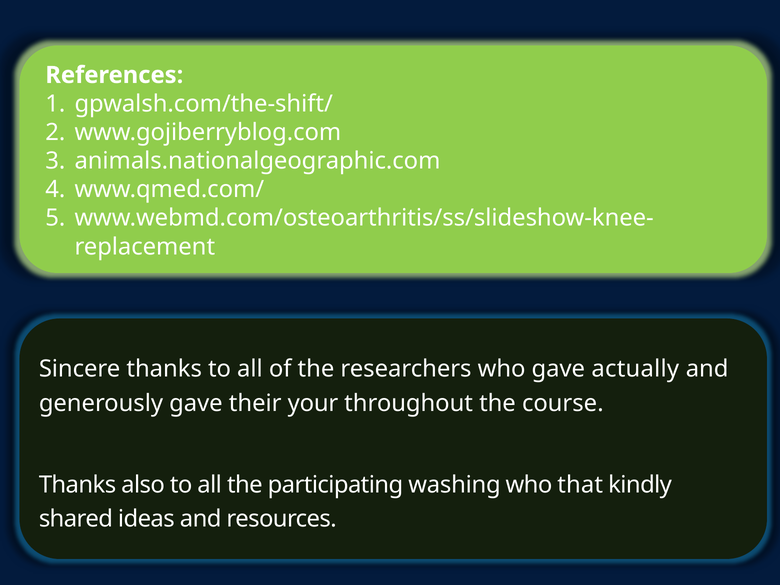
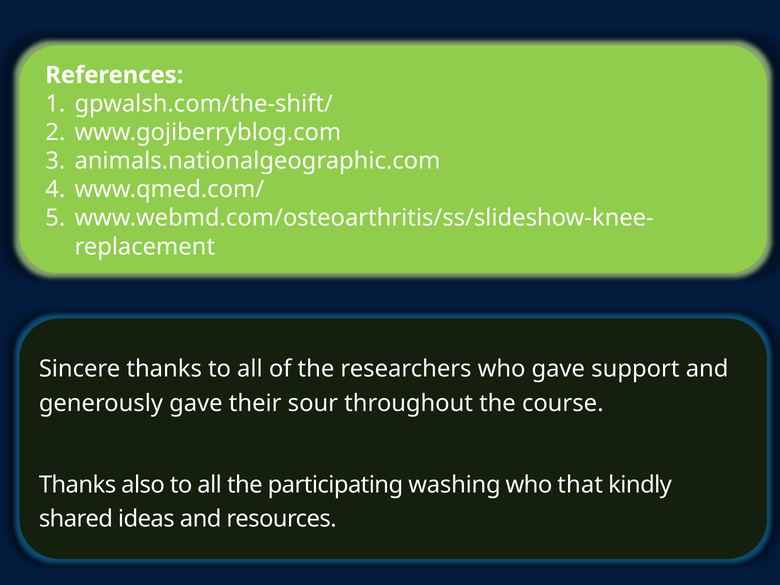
actually: actually -> support
your: your -> sour
